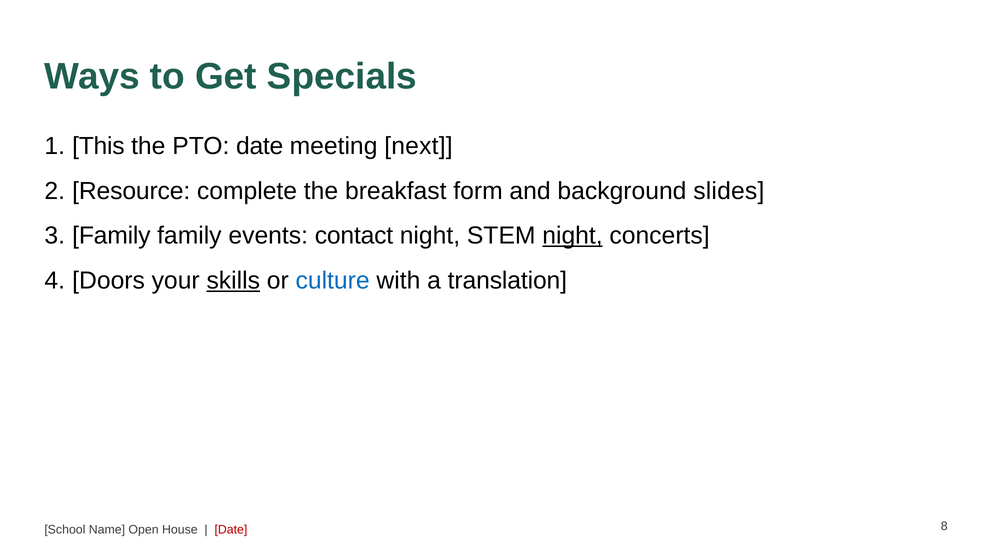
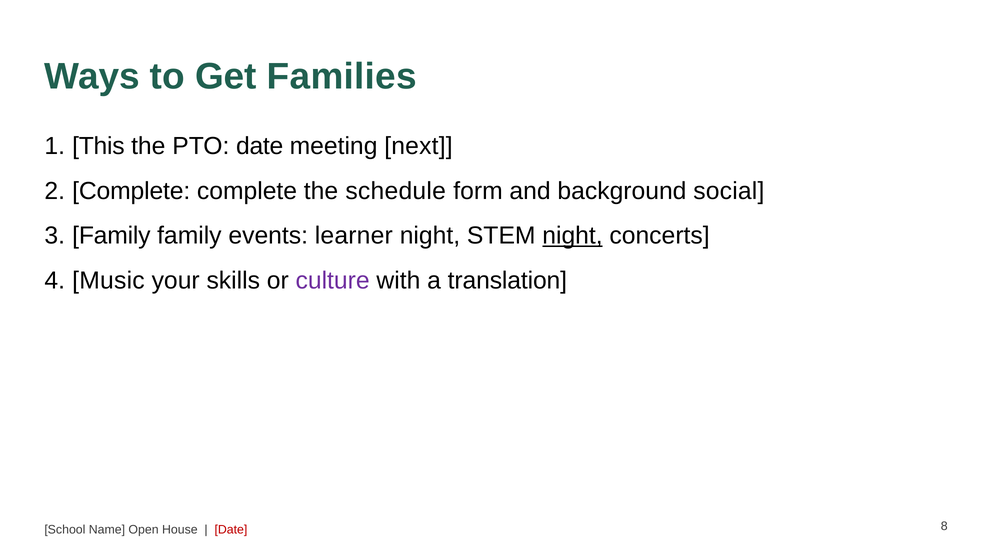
Specials: Specials -> Families
Resource at (131, 191): Resource -> Complete
breakfast: breakfast -> schedule
slides: slides -> social
contact: contact -> learner
Doors: Doors -> Music
skills underline: present -> none
culture colour: blue -> purple
